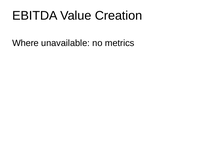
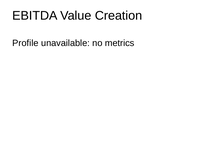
Where: Where -> Profile
